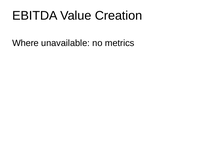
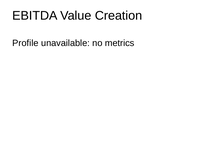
Where: Where -> Profile
